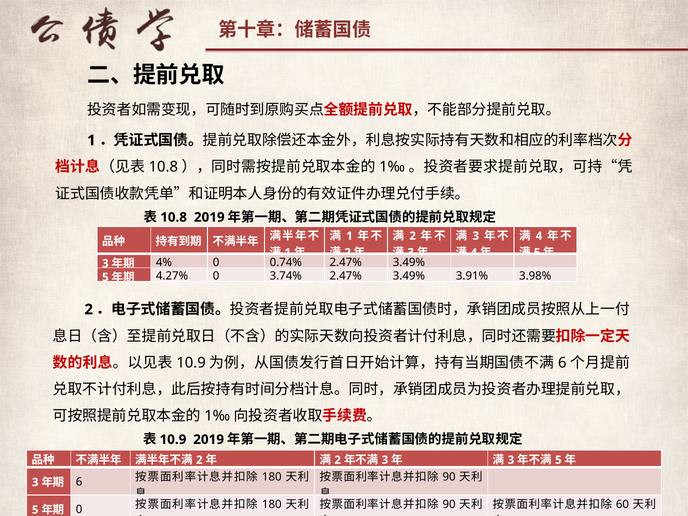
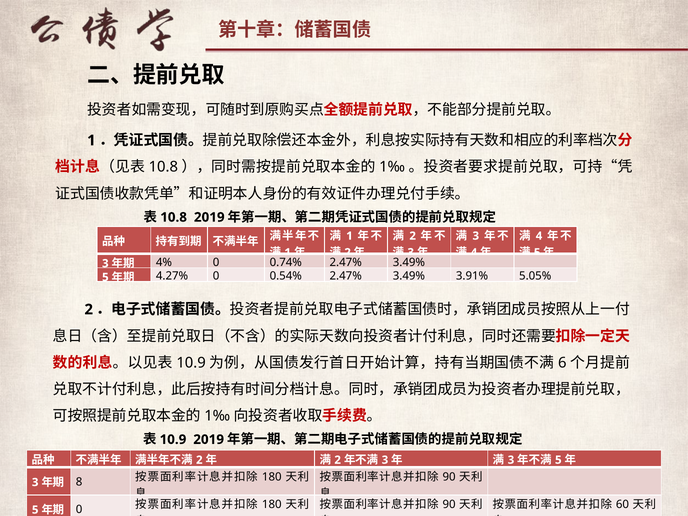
3.74%: 3.74% -> 0.54%
3.98%: 3.98% -> 5.05%
6: 6 -> 8
